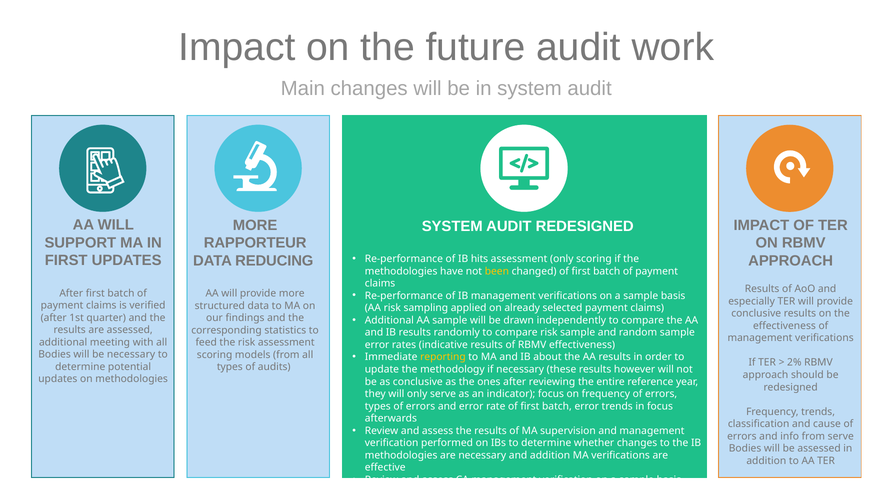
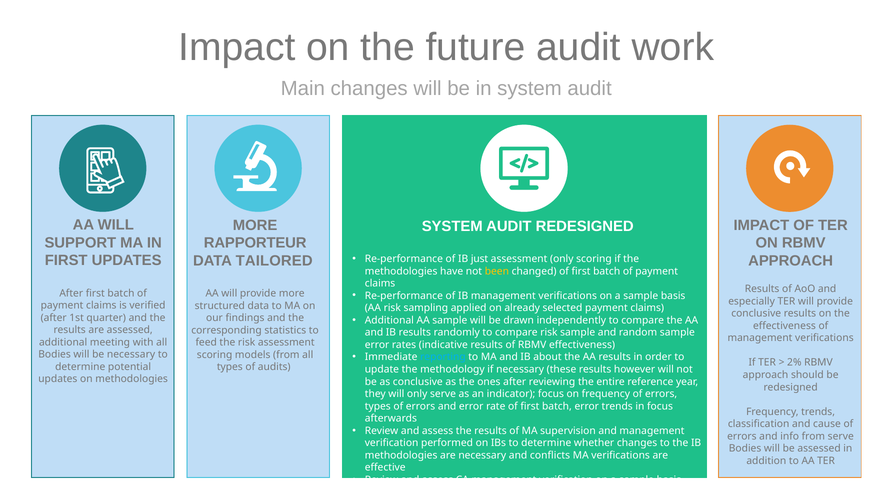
hits: hits -> just
REDUCING: REDUCING -> TAILORED
reporting at (443, 357) colour: yellow -> light blue
and addition: addition -> conflicts
